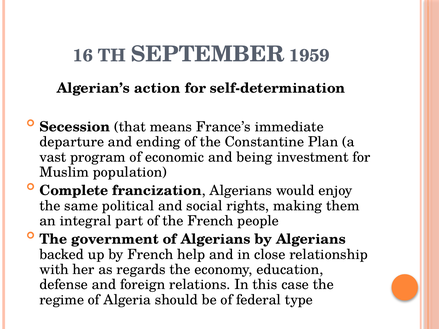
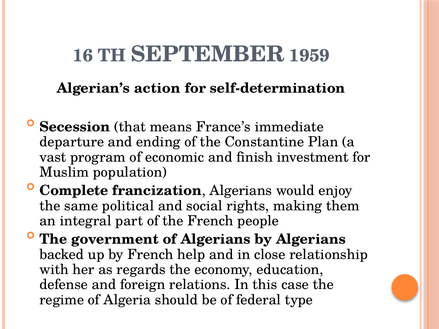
being: being -> finish
